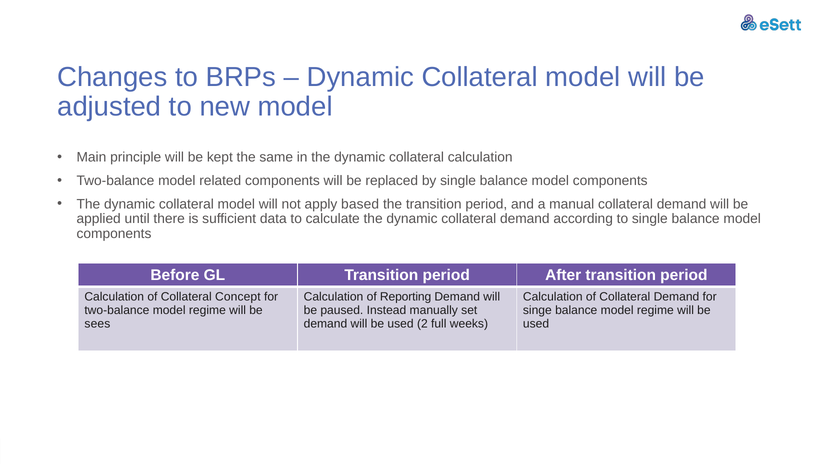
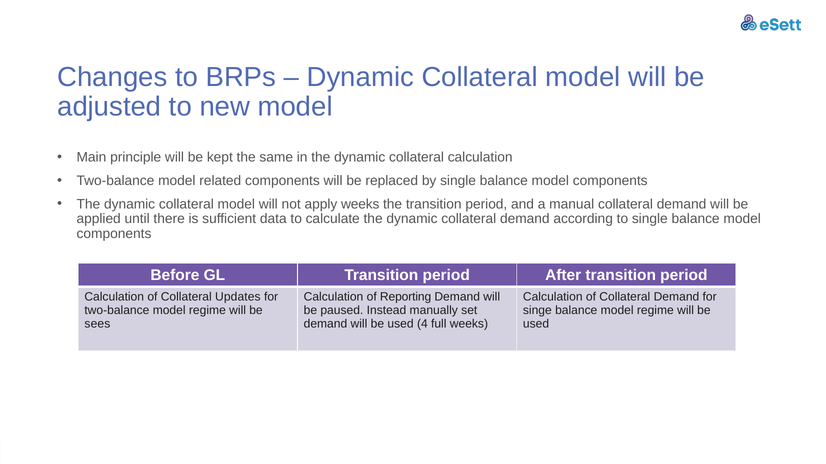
apply based: based -> weeks
Concept: Concept -> Updates
2: 2 -> 4
